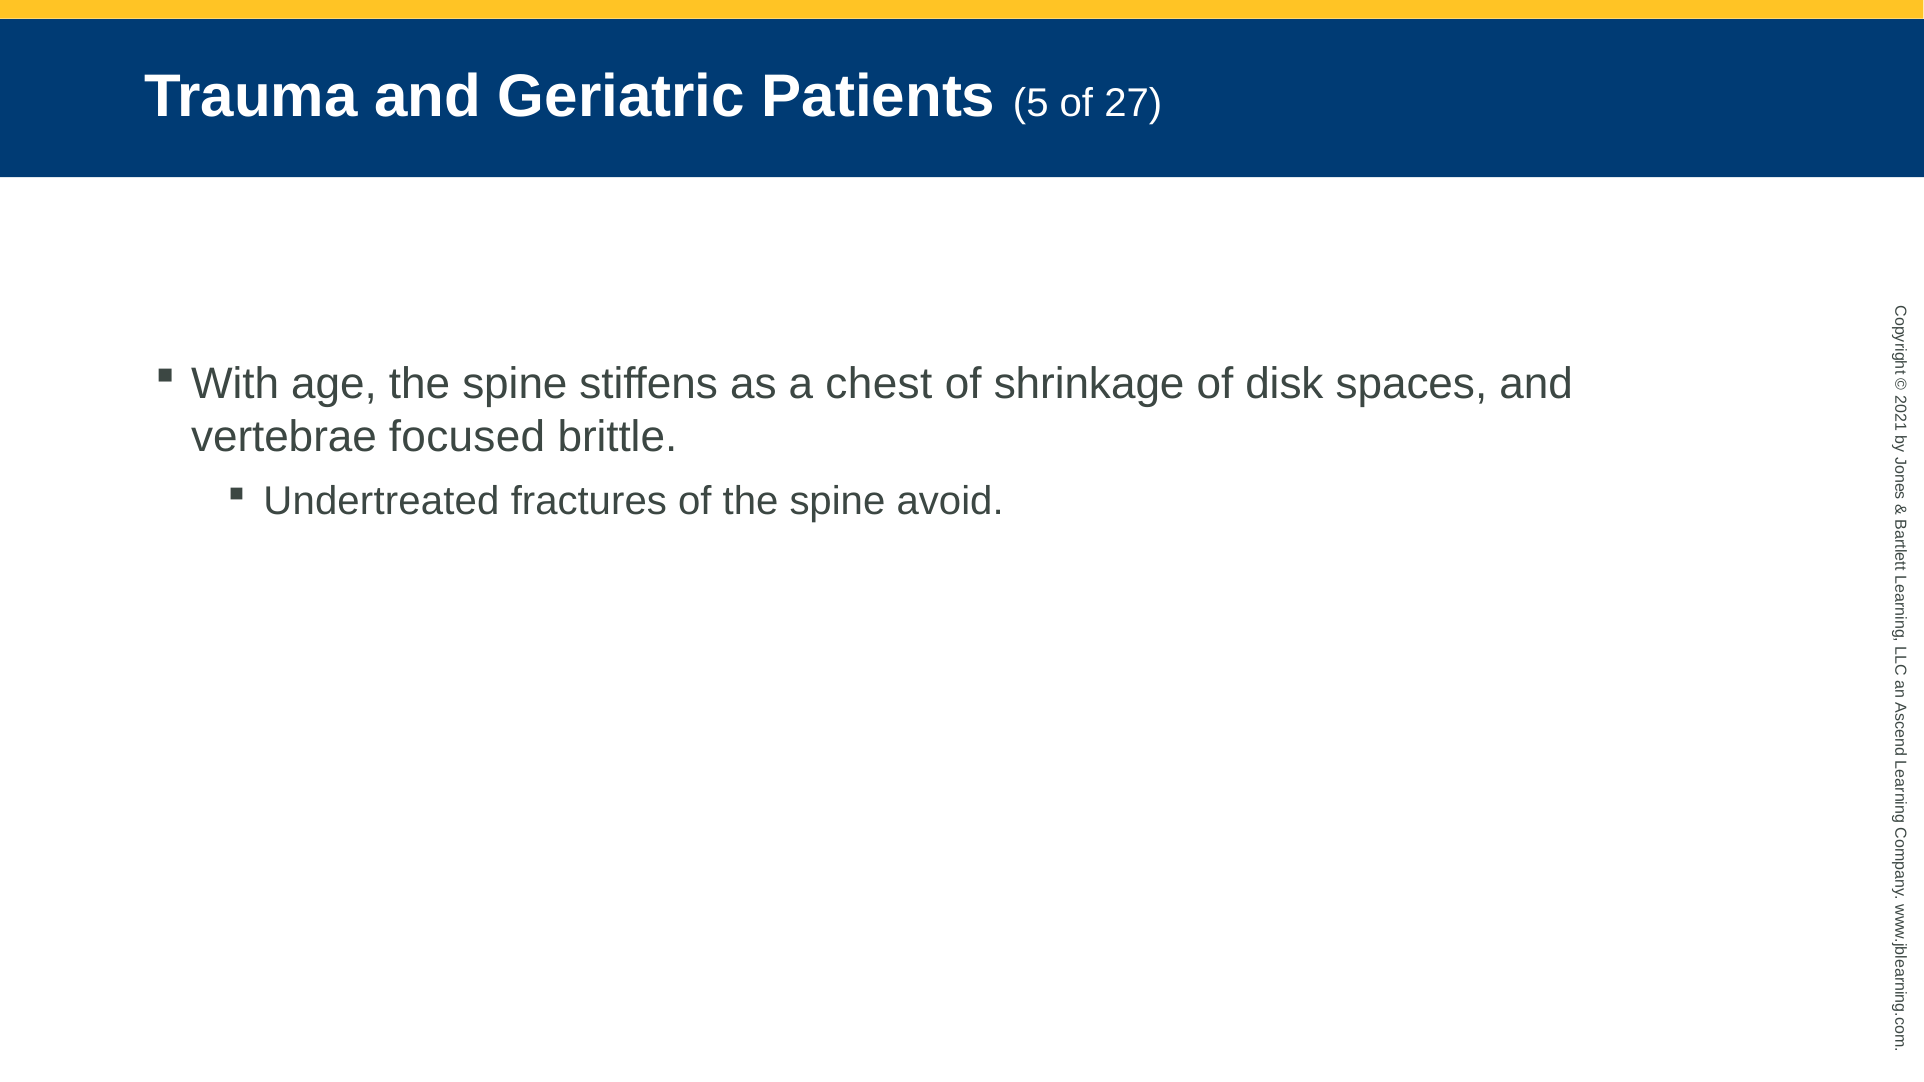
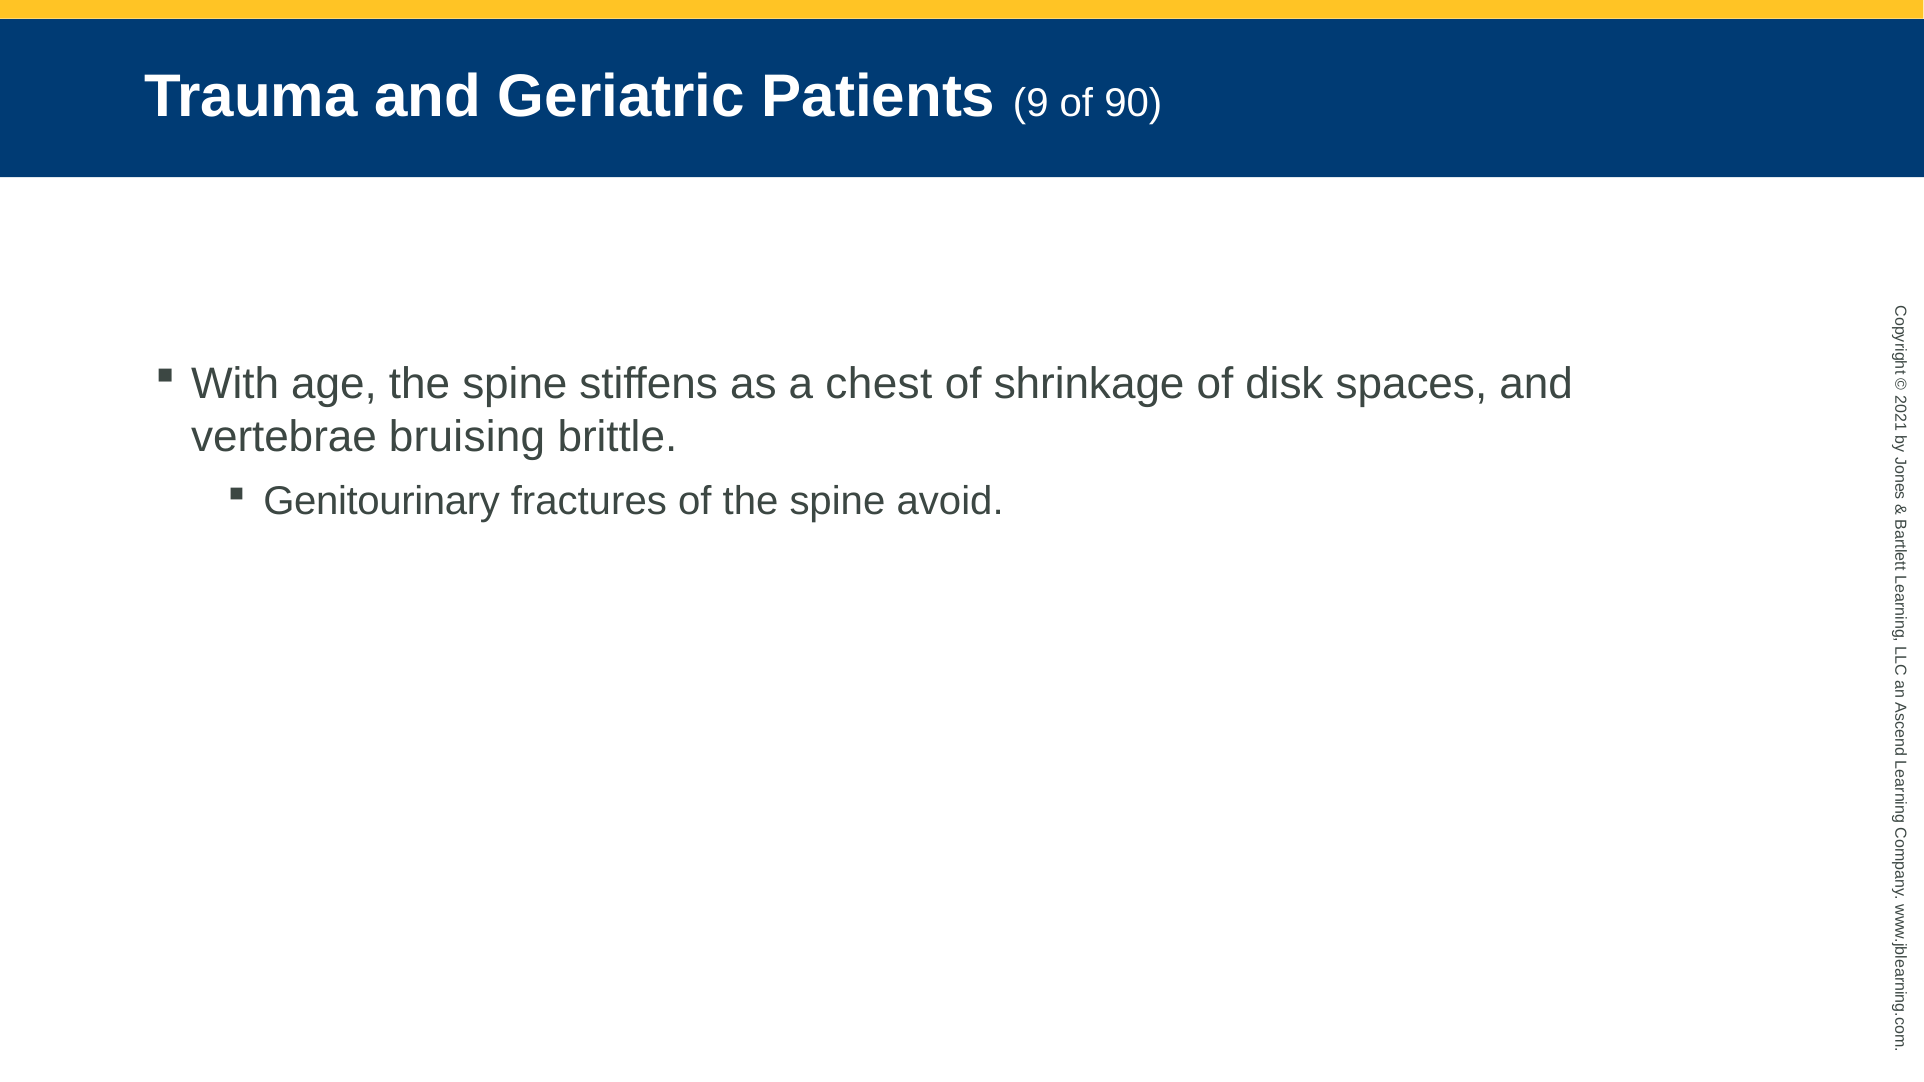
5: 5 -> 9
27: 27 -> 90
focused: focused -> bruising
Undertreated: Undertreated -> Genitourinary
